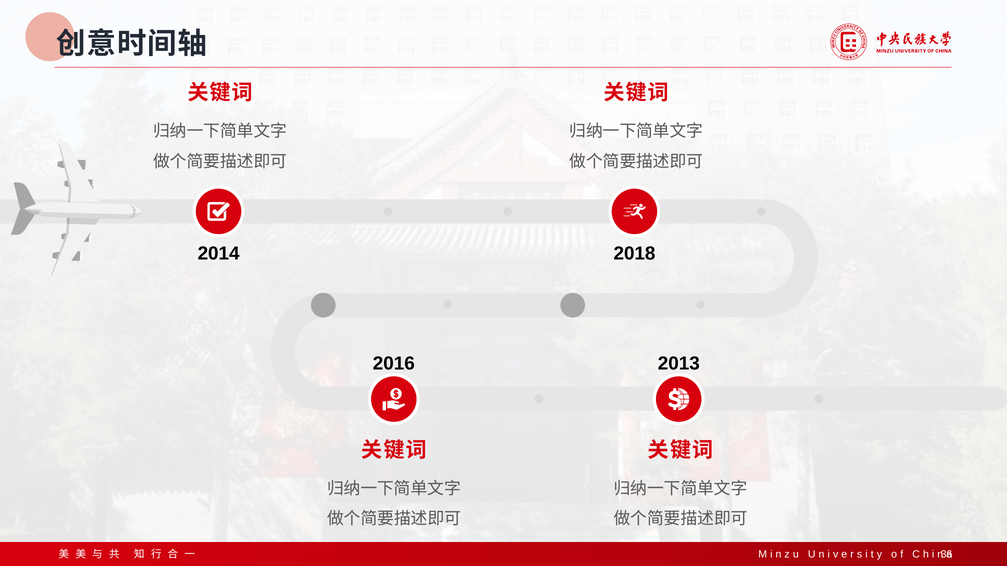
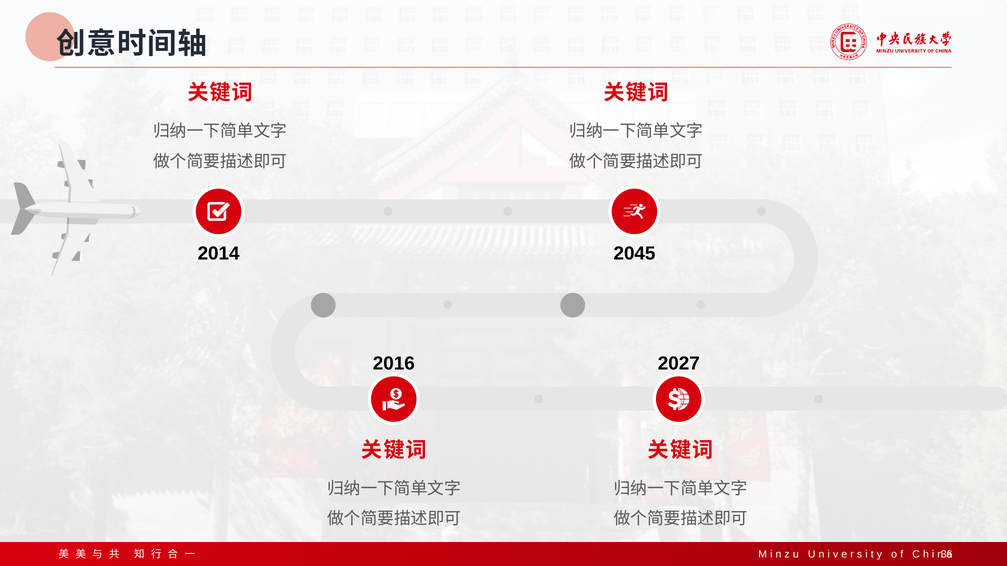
2018: 2018 -> 2045
2013: 2013 -> 2027
